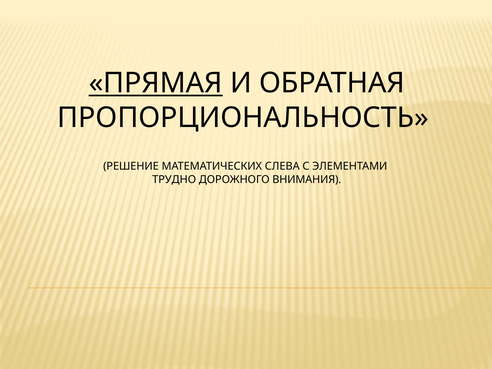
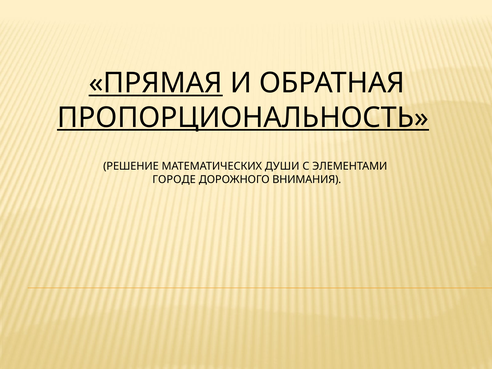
ПРОПОРЦИОНАЛЬНОСТЬ underline: none -> present
СЛЕВА: СЛЕВА -> ДУШИ
ТРУДНО: ТРУДНО -> ГОРОДЕ
